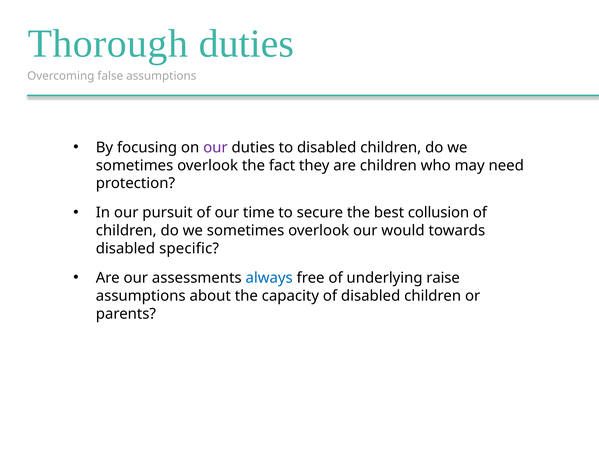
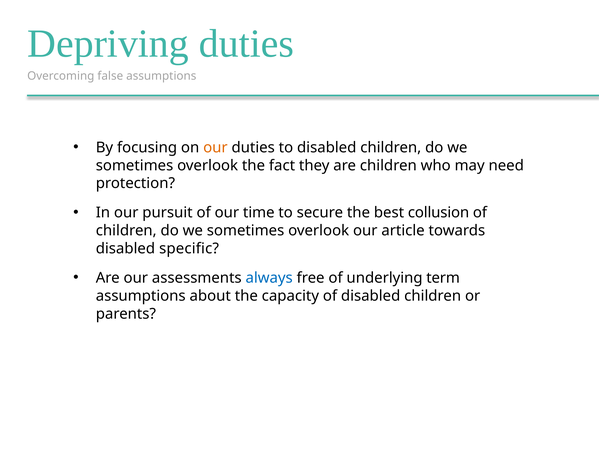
Thorough: Thorough -> Depriving
our at (215, 148) colour: purple -> orange
would: would -> article
raise: raise -> term
